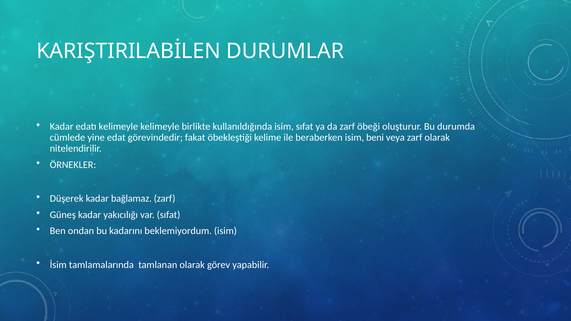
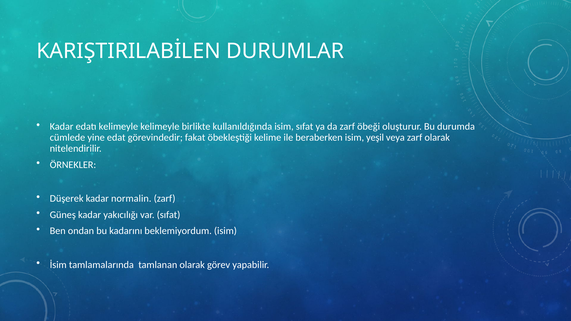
beni: beni -> yeşil
bağlamaz: bağlamaz -> normalin
